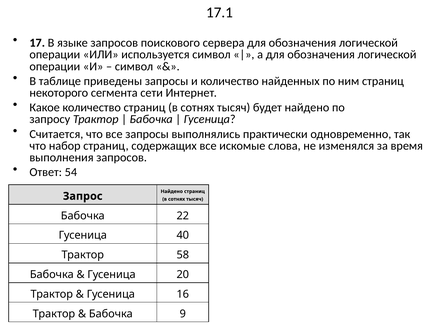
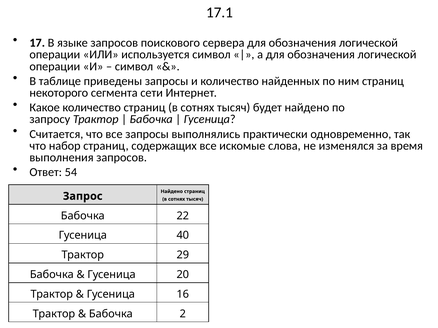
58: 58 -> 29
9: 9 -> 2
